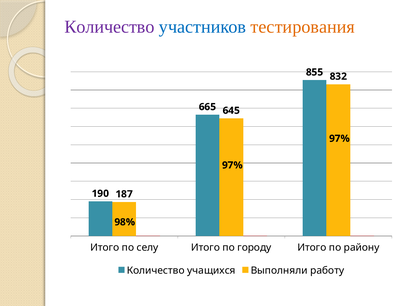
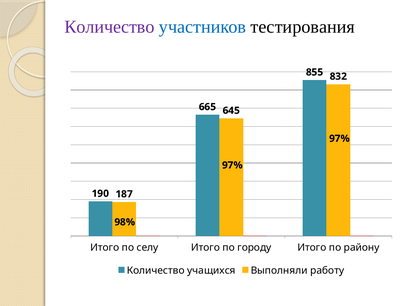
тестирования colour: orange -> black
